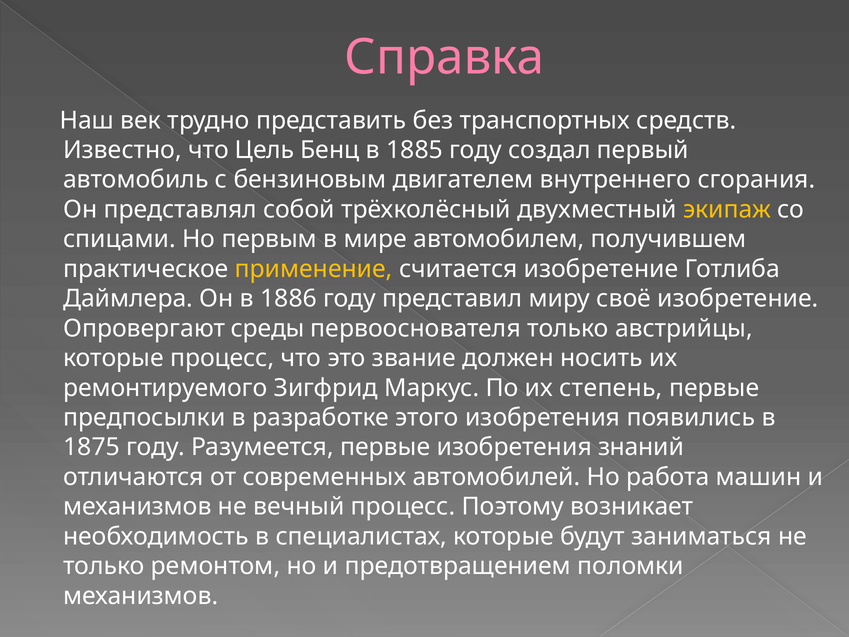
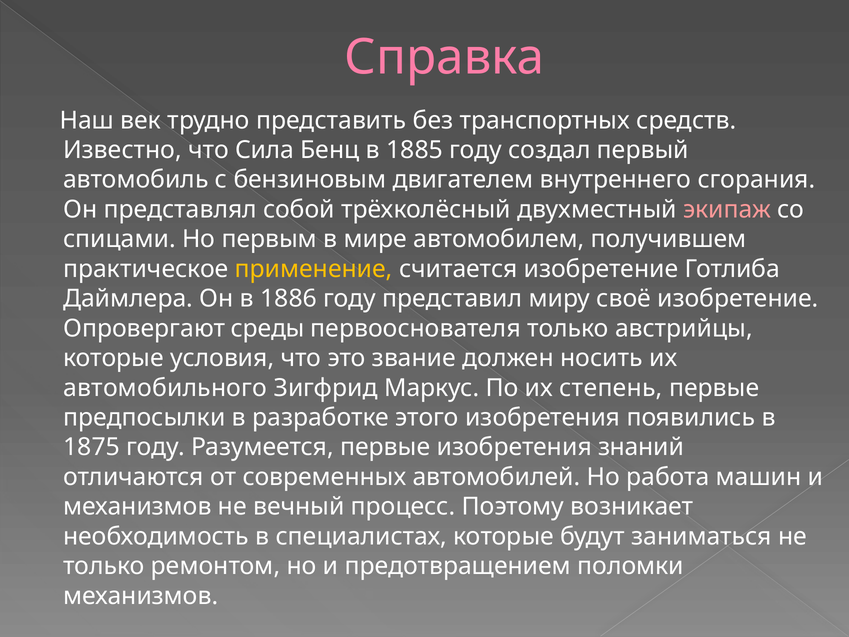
Цель: Цель -> Сила
экипаж colour: yellow -> pink
которые процесс: процесс -> условия
ремонтируемого: ремонтируемого -> автомобильного
